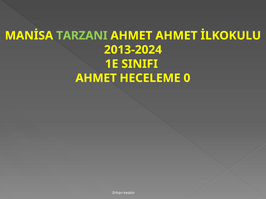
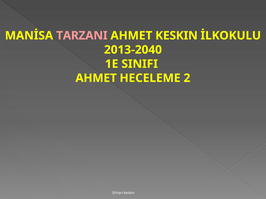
TARZANI colour: light green -> pink
AHMET AHMET: AHMET -> KESKIN
2013-2024: 2013-2024 -> 2013-2040
0: 0 -> 2
